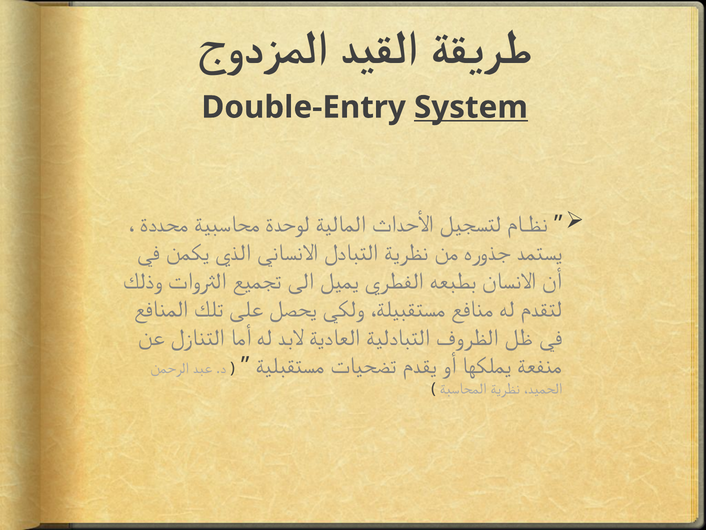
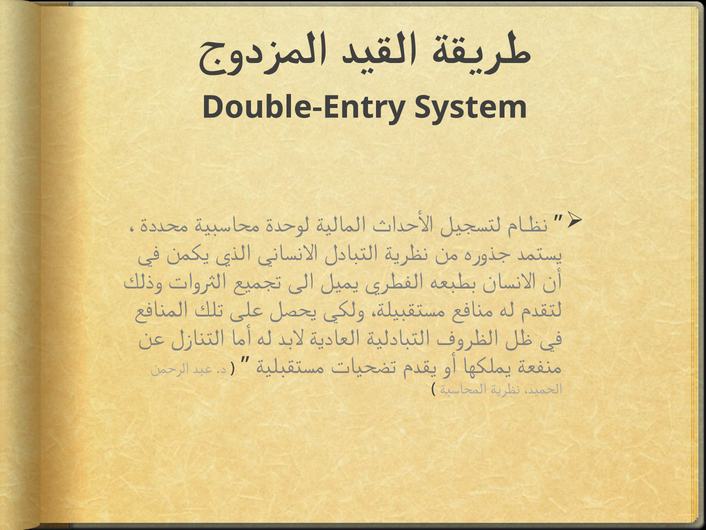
System underline: present -> none
